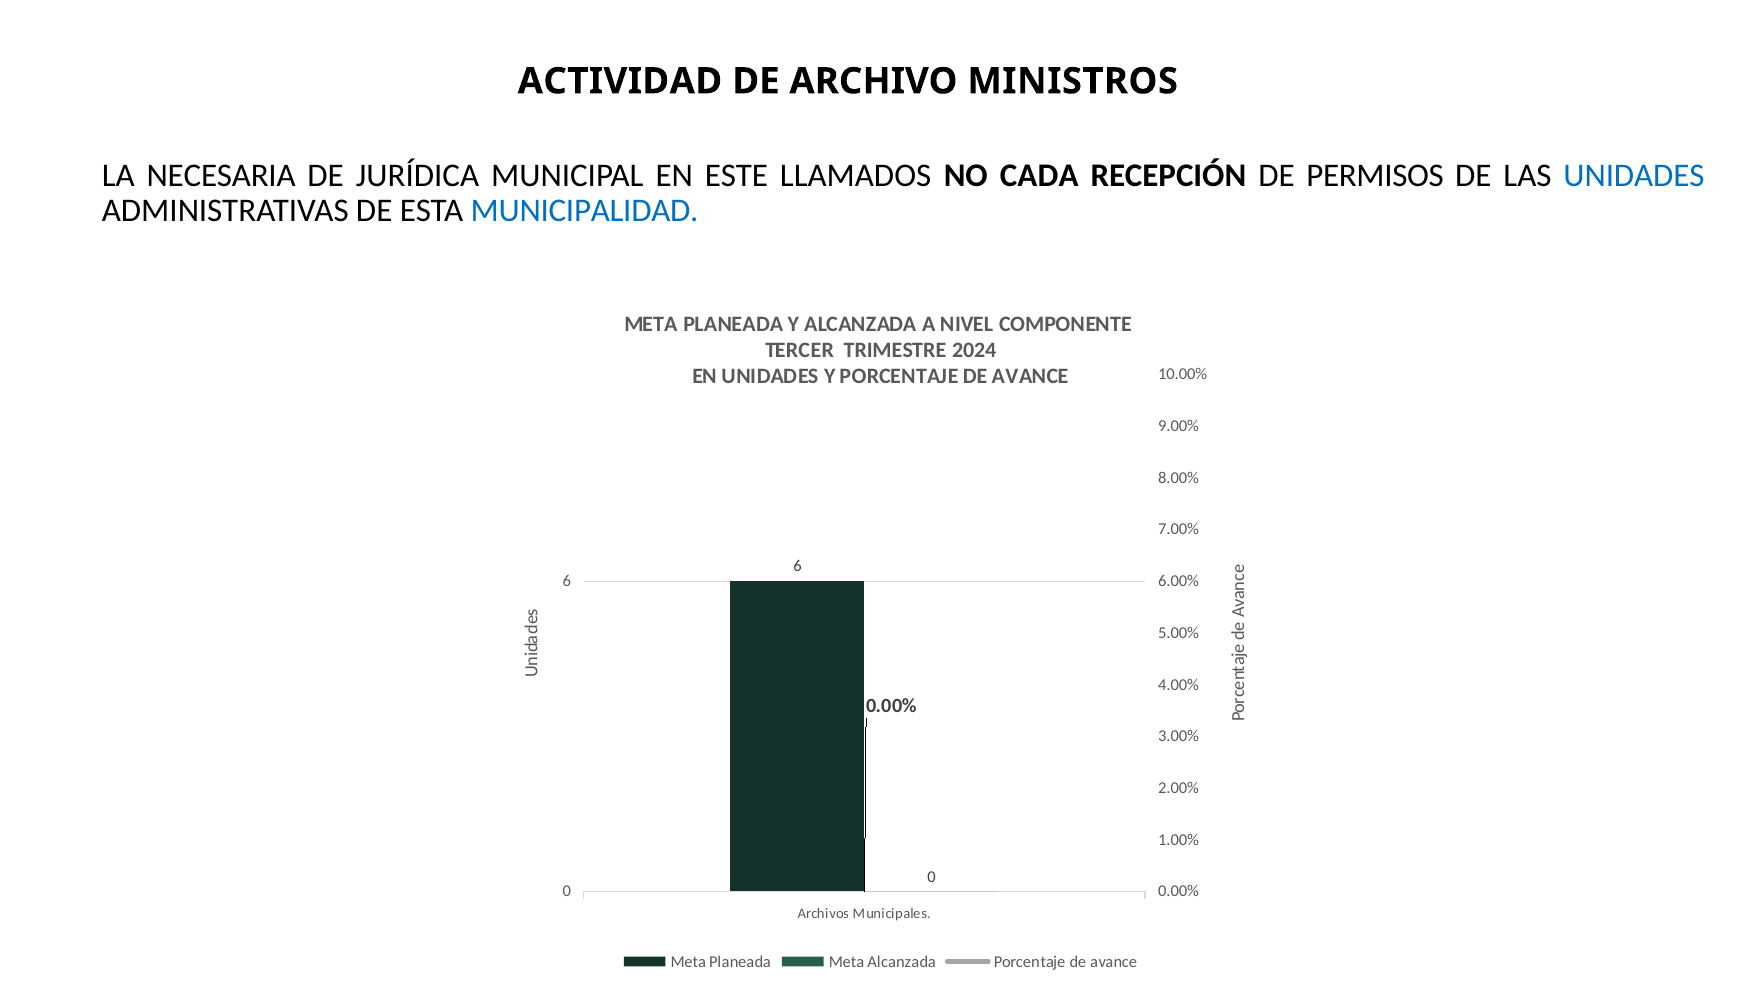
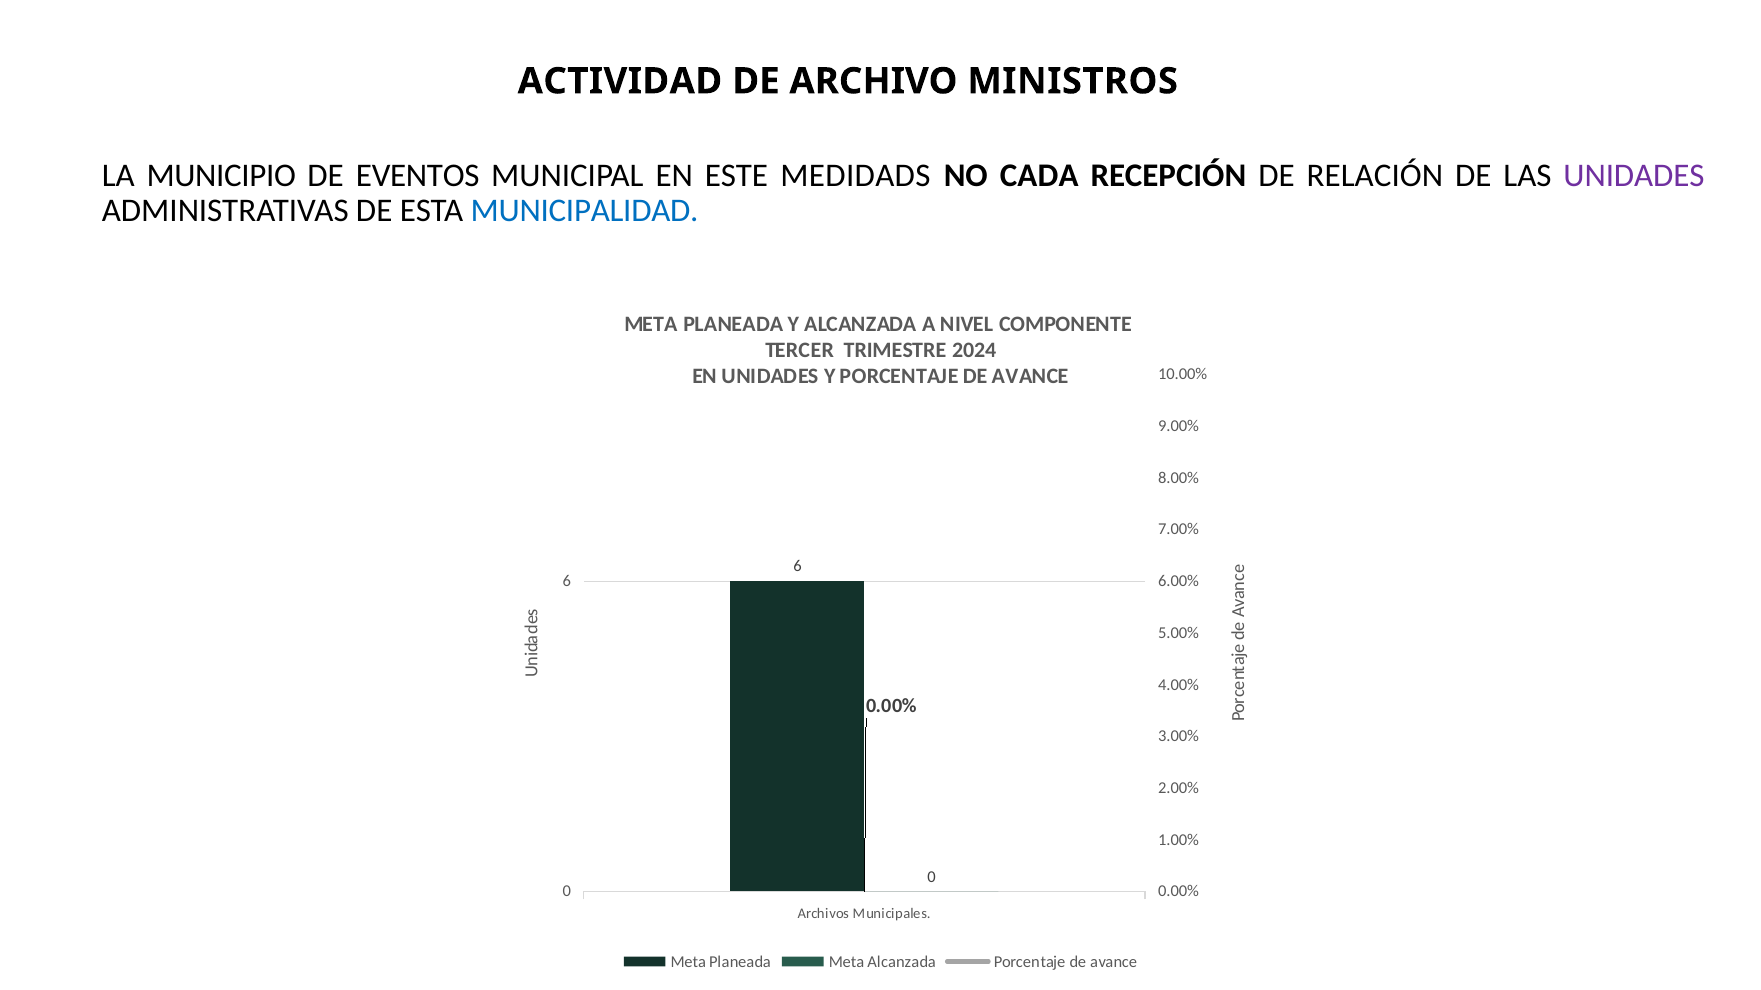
NECESARIA: NECESARIA -> MUNICIPIO
JURÍDICA: JURÍDICA -> EVENTOS
LLAMADOS: LLAMADOS -> MEDIDADS
PERMISOS: PERMISOS -> RELACIÓN
UNIDADES at (1634, 176) colour: blue -> purple
